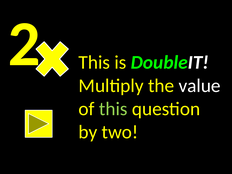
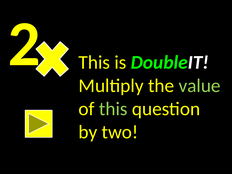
value colour: white -> light green
